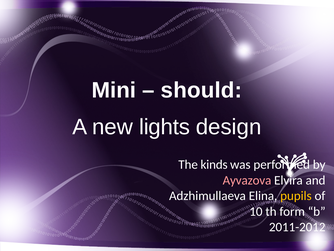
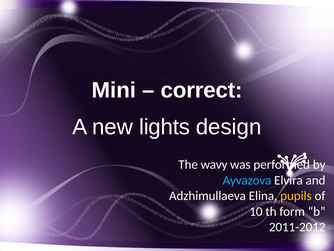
should: should -> correct
kinds: kinds -> wavy
Ayvazova colour: pink -> light blue
